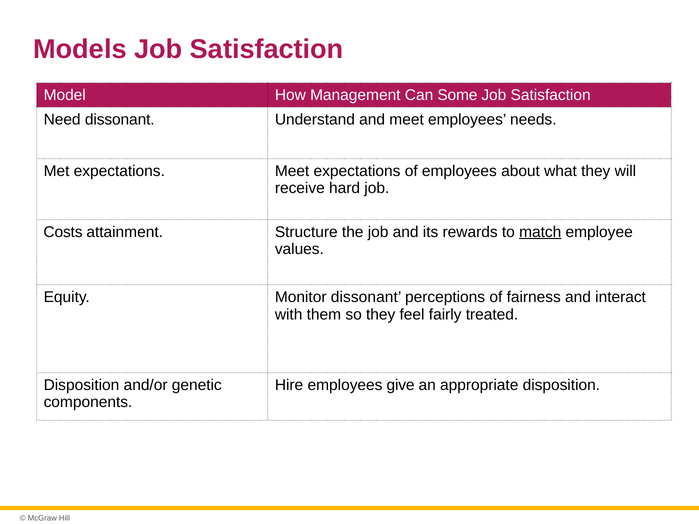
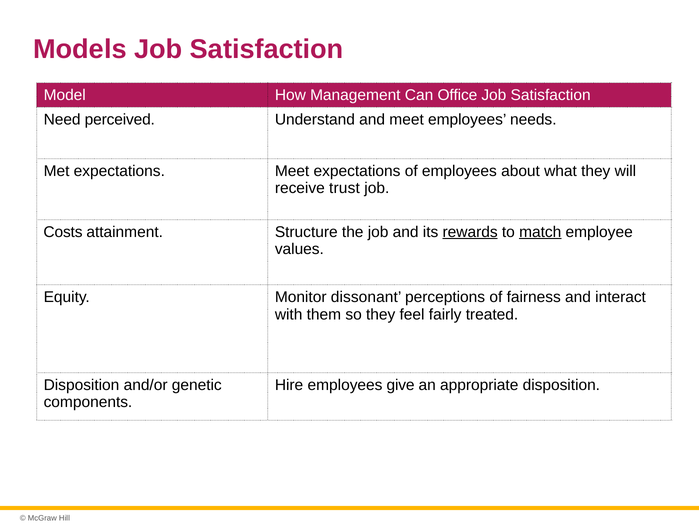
Some: Some -> Office
Need dissonant: dissonant -> perceived
hard: hard -> trust
rewards underline: none -> present
